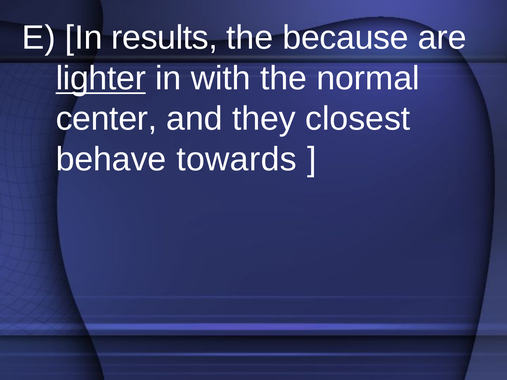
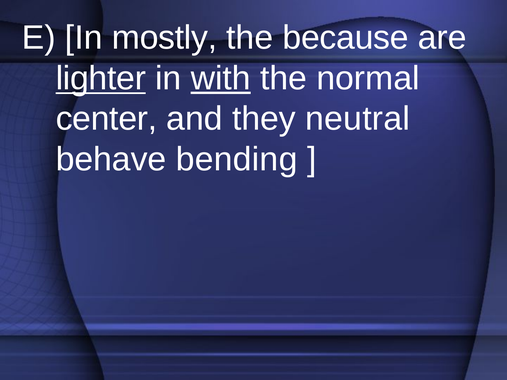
results: results -> mostly
with underline: none -> present
closest: closest -> neutral
towards: towards -> bending
